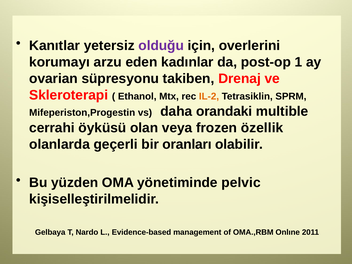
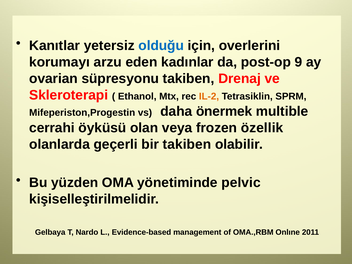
olduğu colour: purple -> blue
1: 1 -> 9
orandaki: orandaki -> önermek
bir oranları: oranları -> takiben
